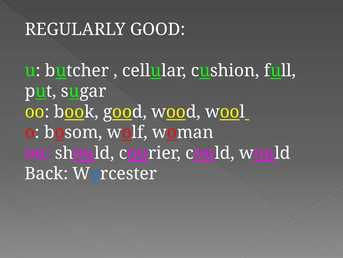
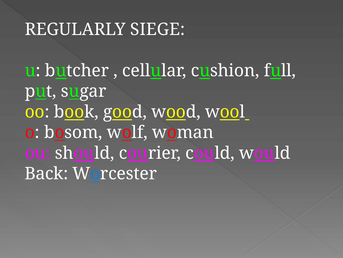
REGULARLY GOOD: GOOD -> SIEGE
